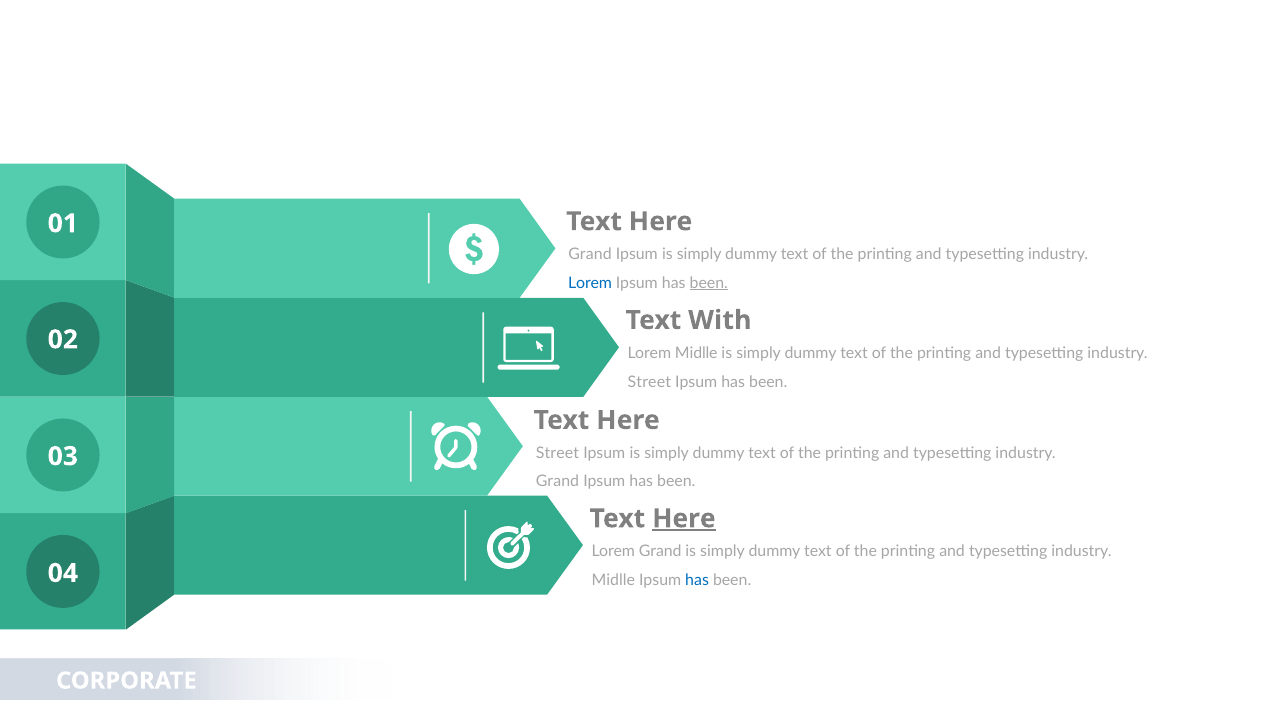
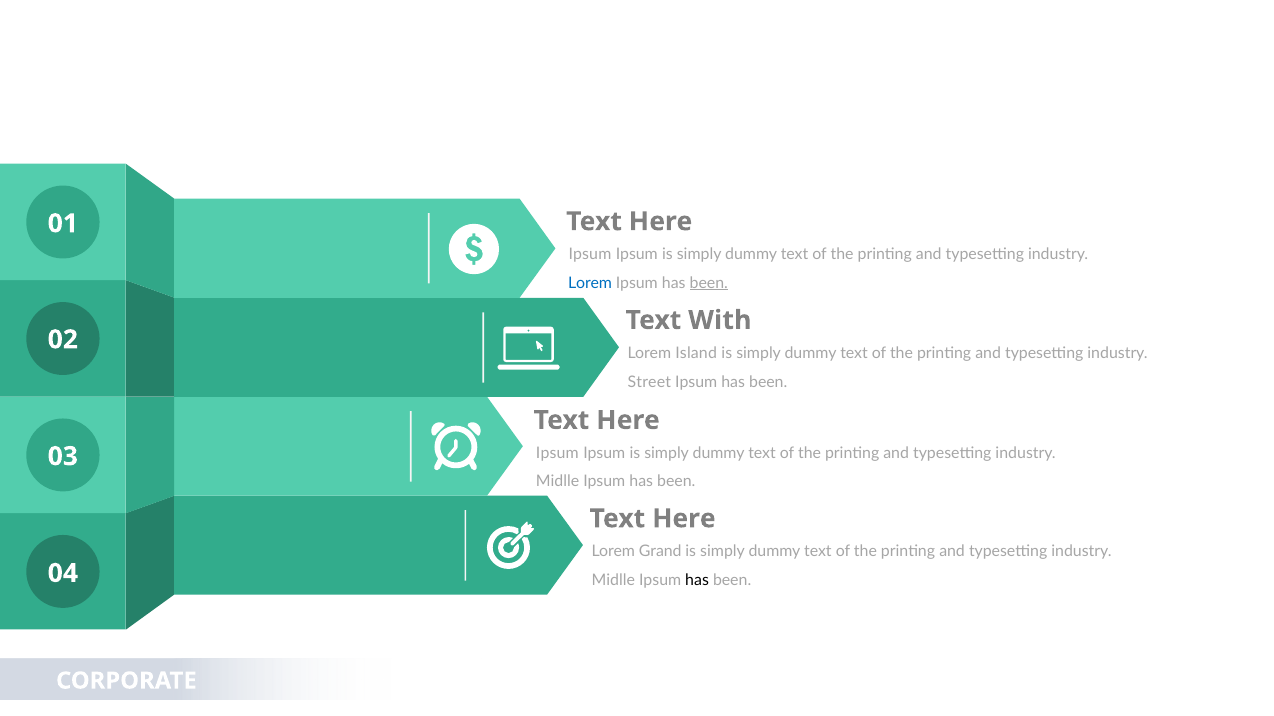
Grand at (590, 255): Grand -> Ipsum
Lorem Midlle: Midlle -> Island
Street at (557, 453): Street -> Ipsum
Grand at (557, 482): Grand -> Midlle
Here at (684, 519) underline: present -> none
has at (697, 581) colour: blue -> black
